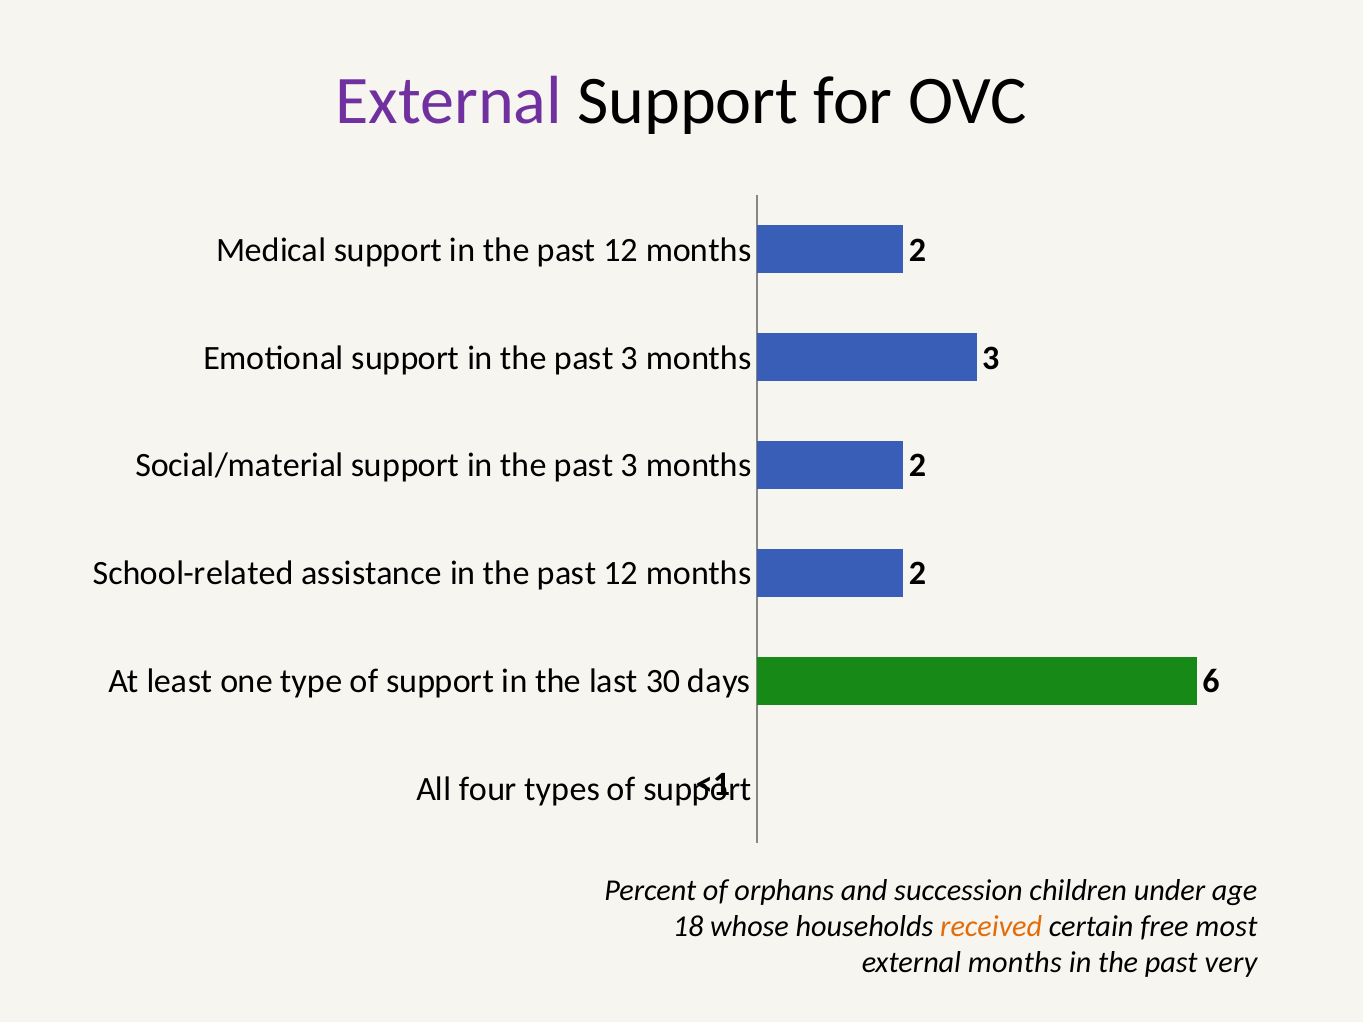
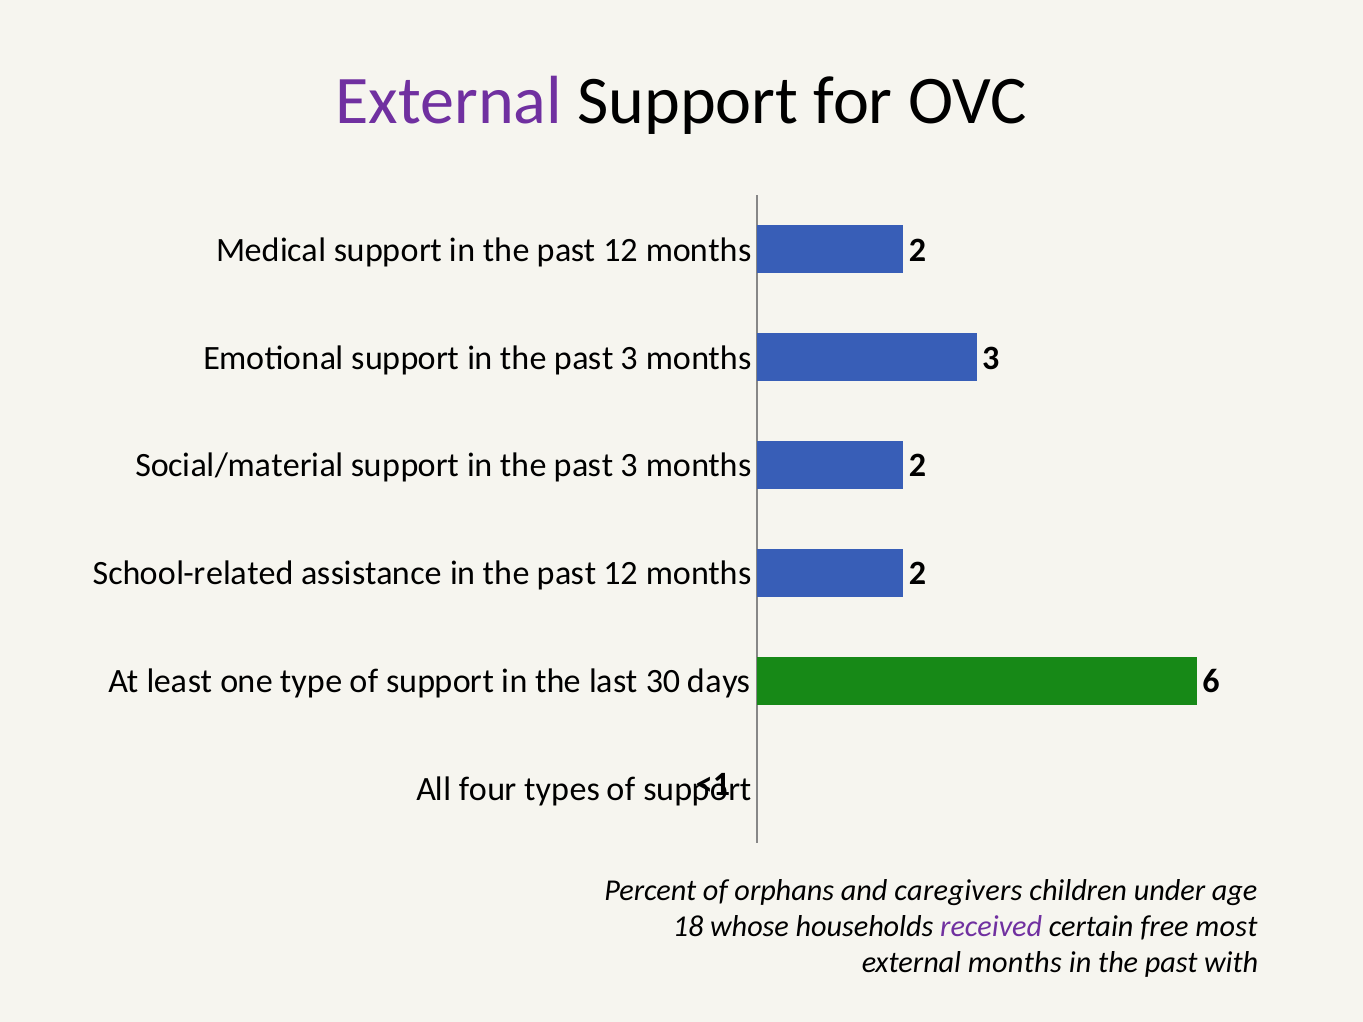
succession: succession -> caregivers
received colour: orange -> purple
very: very -> with
